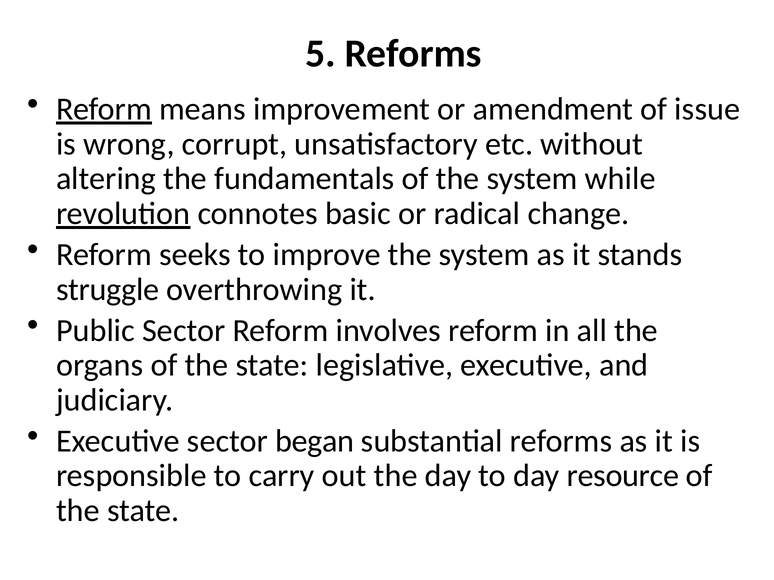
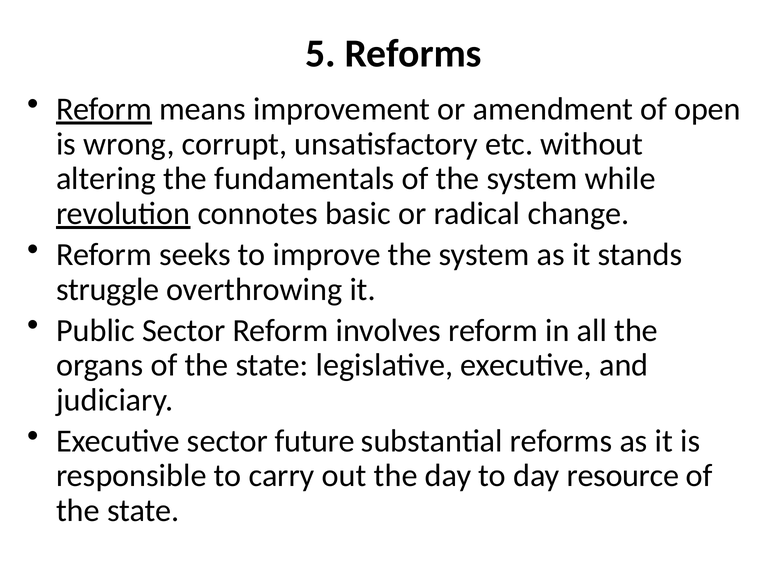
issue: issue -> open
began: began -> future
